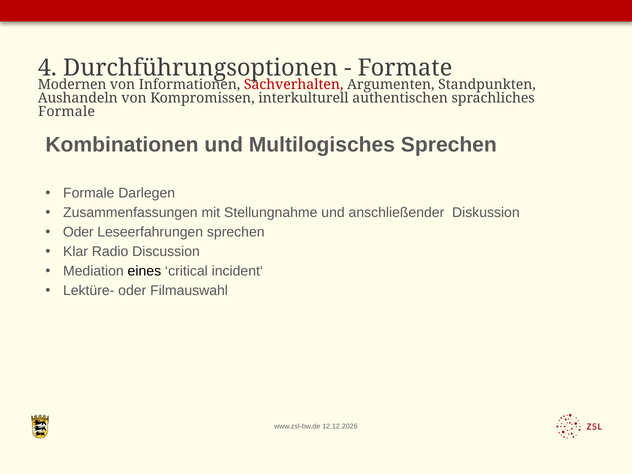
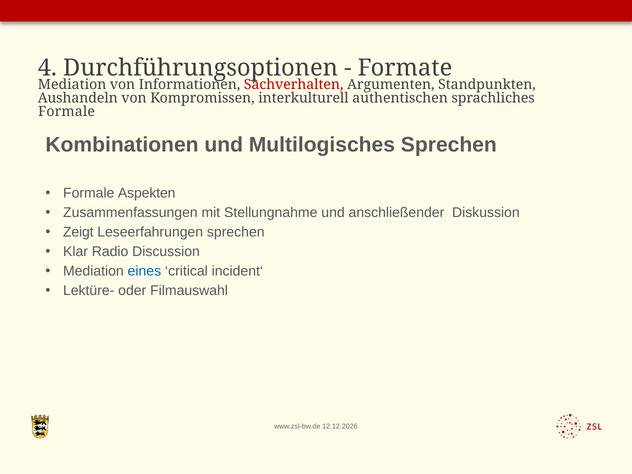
Modernen at (72, 85): Modernen -> Mediation
Darlegen: Darlegen -> Aspekten
Oder at (78, 232): Oder -> Zeigt
eines colour: black -> blue
